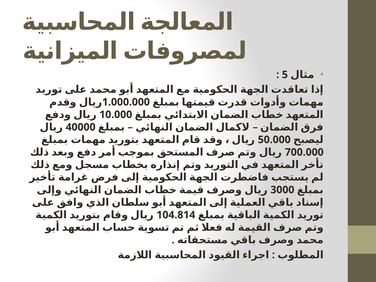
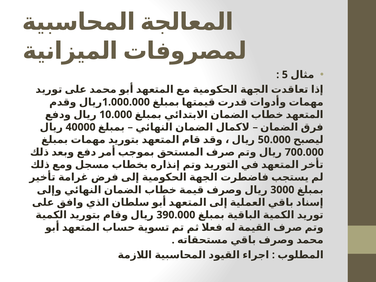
104.814: 104.814 -> 390.000
